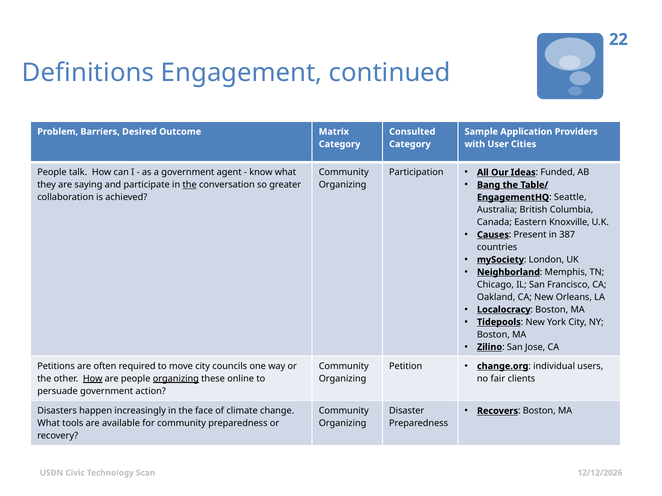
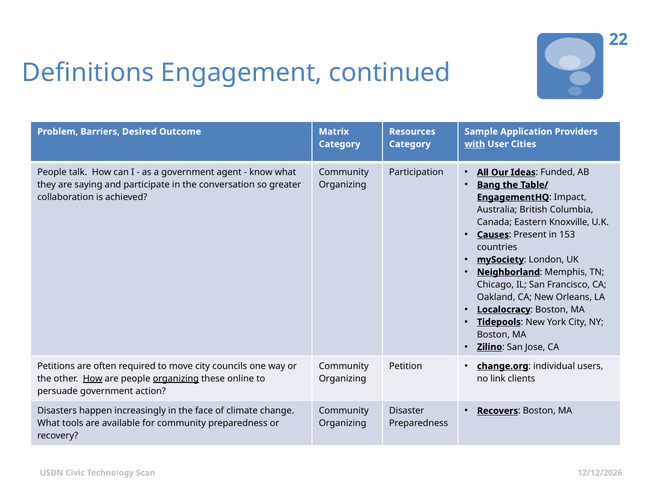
Consulted: Consulted -> Resources
with underline: none -> present
the at (190, 185) underline: present -> none
Seattle: Seattle -> Impact
387: 387 -> 153
fair: fair -> link
